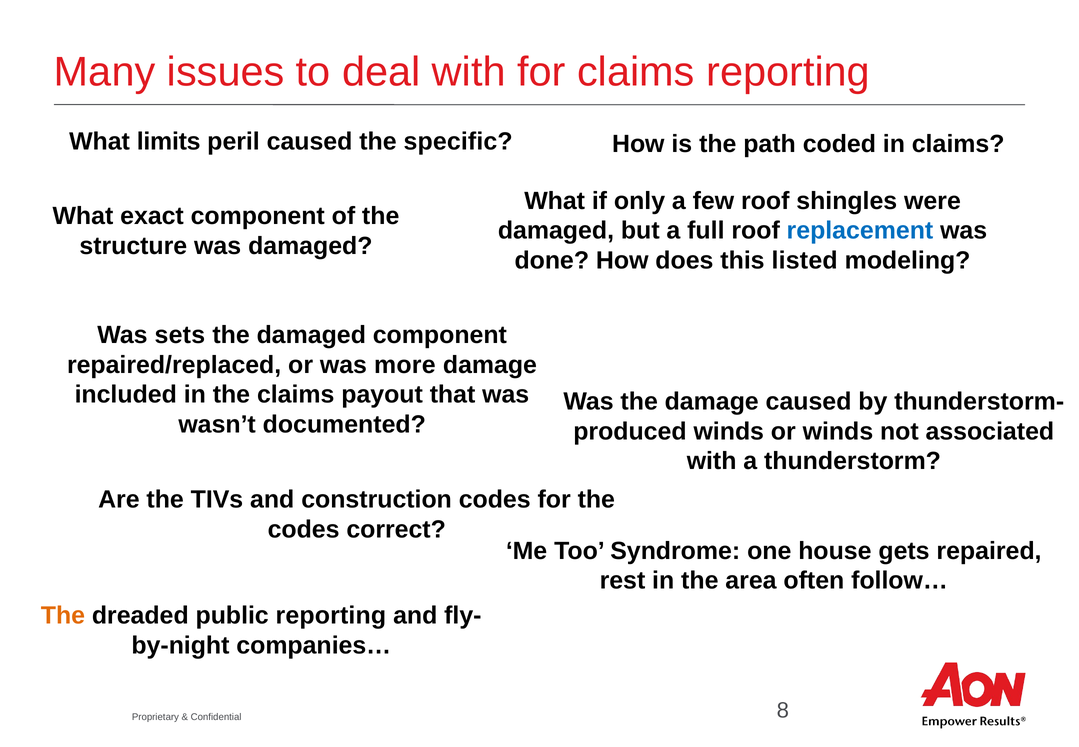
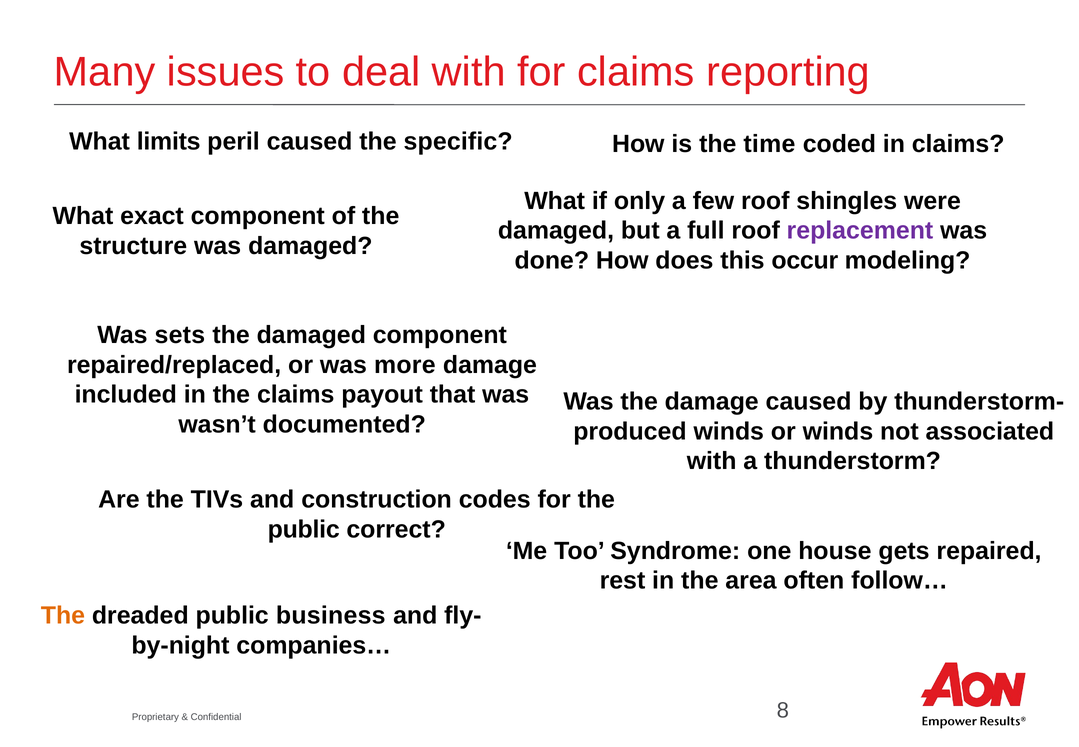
path: path -> time
replacement colour: blue -> purple
listed: listed -> occur
codes at (304, 529): codes -> public
public reporting: reporting -> business
